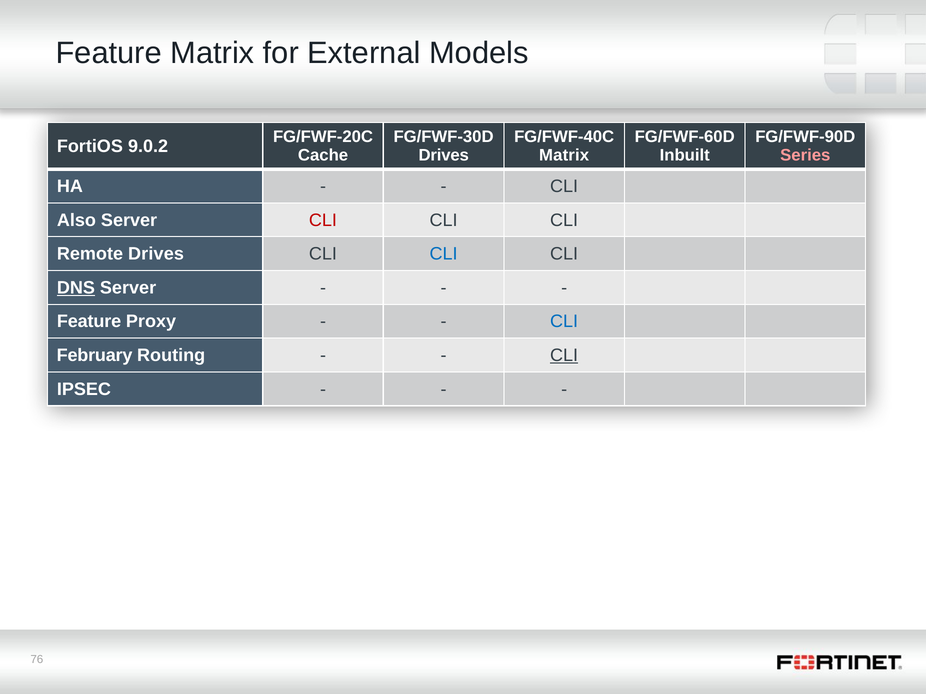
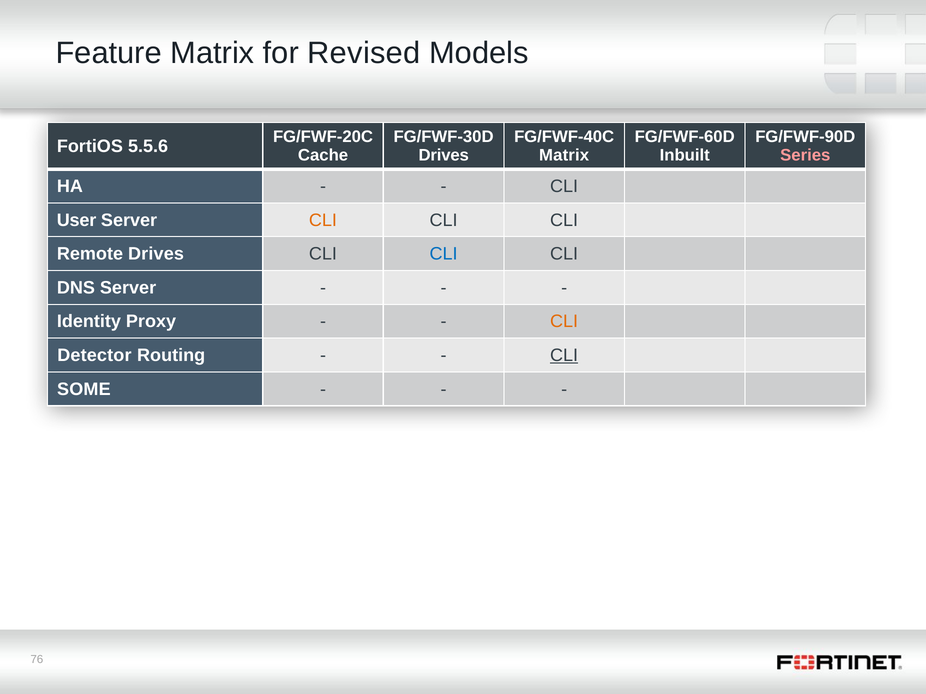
External: External -> Revised
9.0.2: 9.0.2 -> 5.5.6
Also: Also -> User
CLI at (323, 220) colour: red -> orange
DNS underline: present -> none
Feature at (89, 322): Feature -> Identity
CLI at (564, 322) colour: blue -> orange
February: February -> Detector
IPSEC: IPSEC -> SOME
